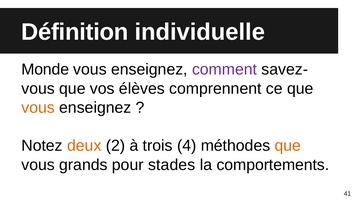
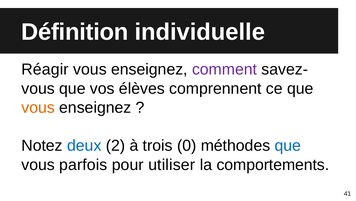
Monde: Monde -> Réagir
deux colour: orange -> blue
4: 4 -> 0
que at (288, 145) colour: orange -> blue
grands: grands -> parfois
stades: stades -> utiliser
